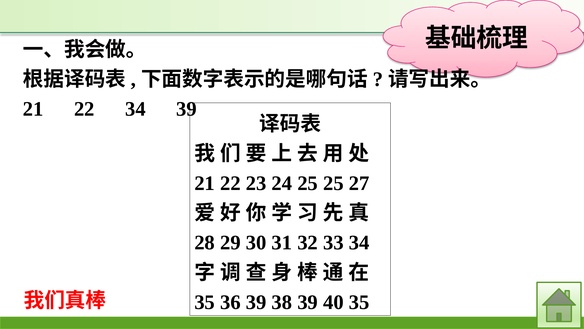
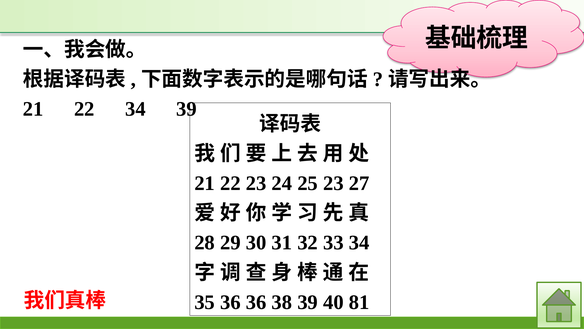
25 25: 25 -> 23
36 39: 39 -> 36
40 35: 35 -> 81
